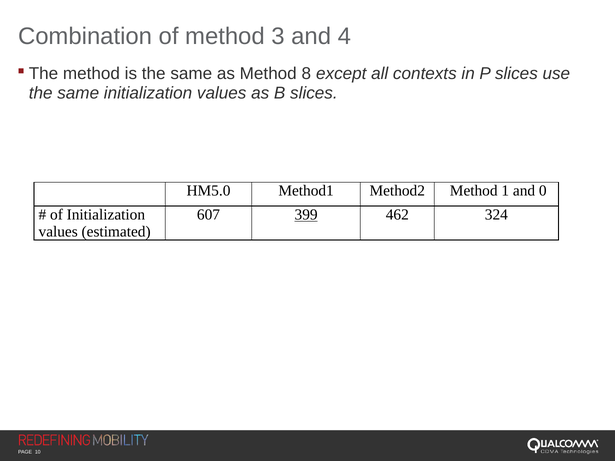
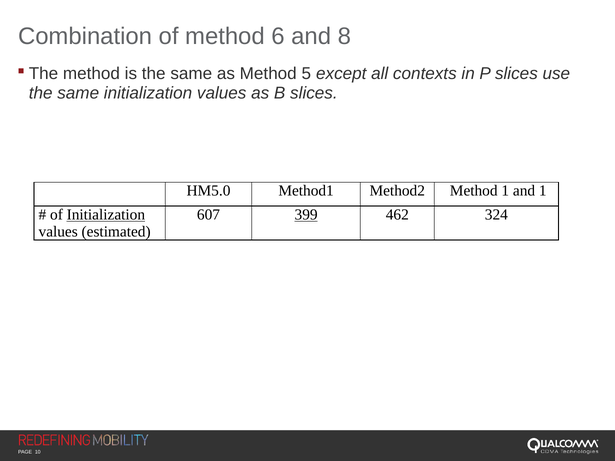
3: 3 -> 6
4: 4 -> 8
8: 8 -> 5
and 0: 0 -> 1
Initialization at (106, 215) underline: none -> present
